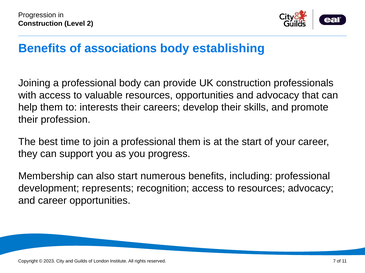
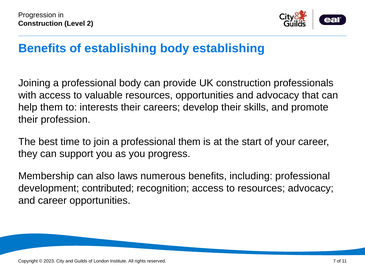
of associations: associations -> establishing
also start: start -> laws
represents: represents -> contributed
